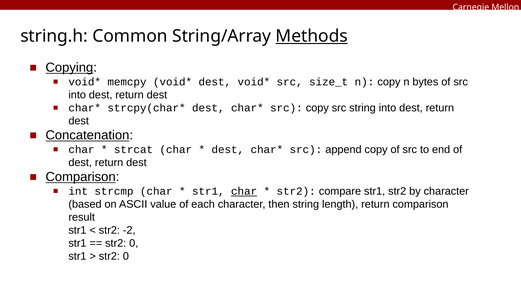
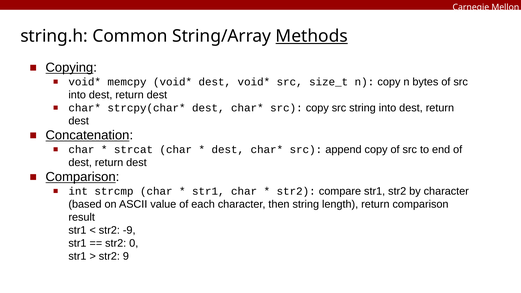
char at (244, 191) underline: present -> none
-2: -2 -> -9
0 at (126, 256): 0 -> 9
